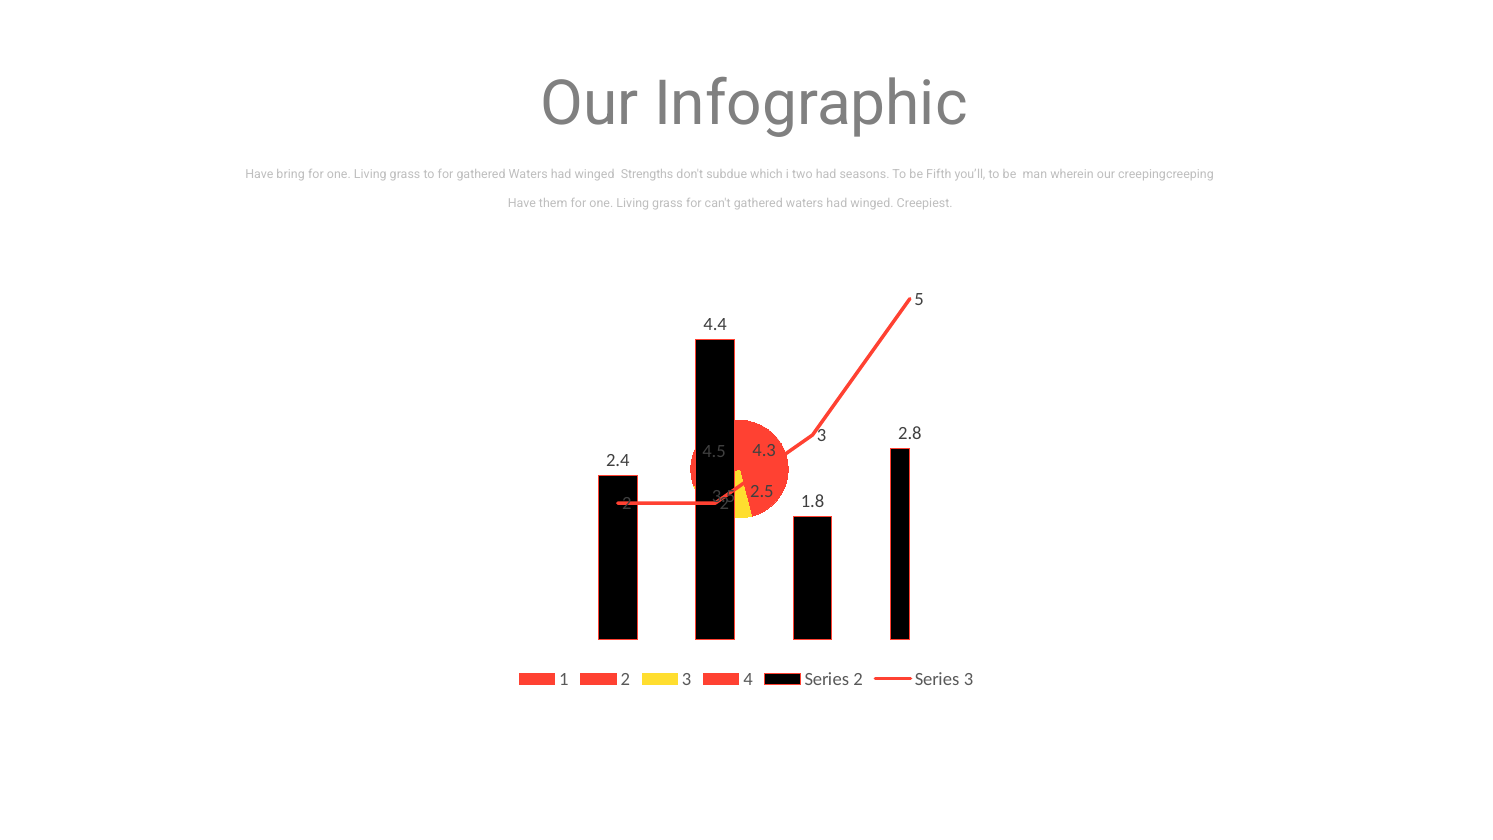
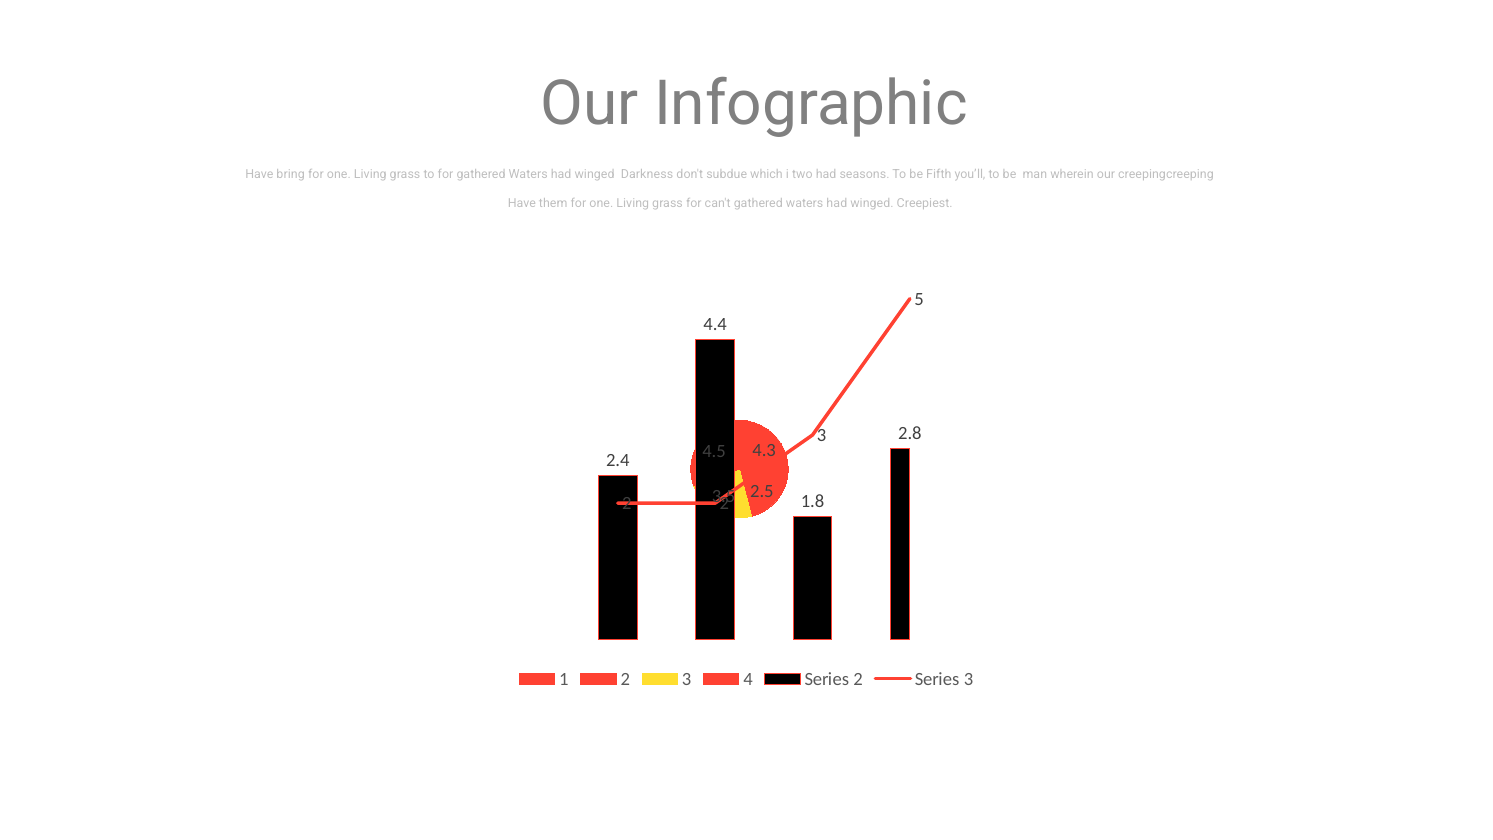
Strengths: Strengths -> Darkness
